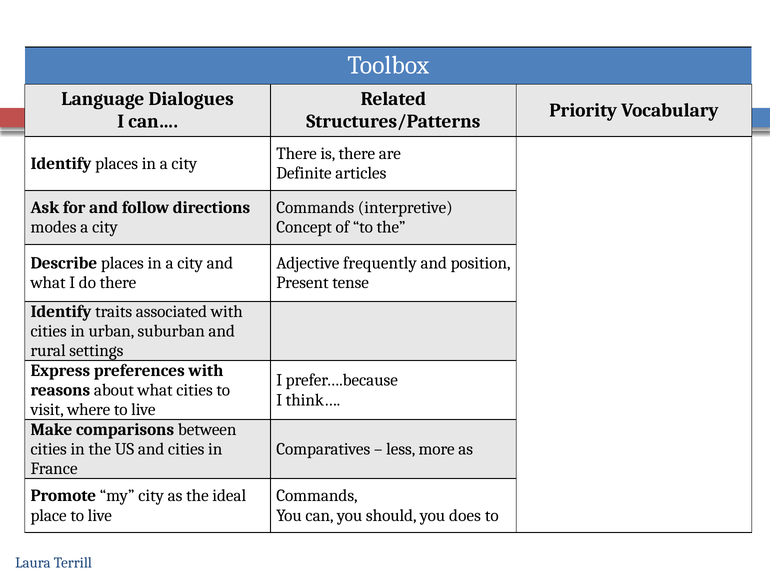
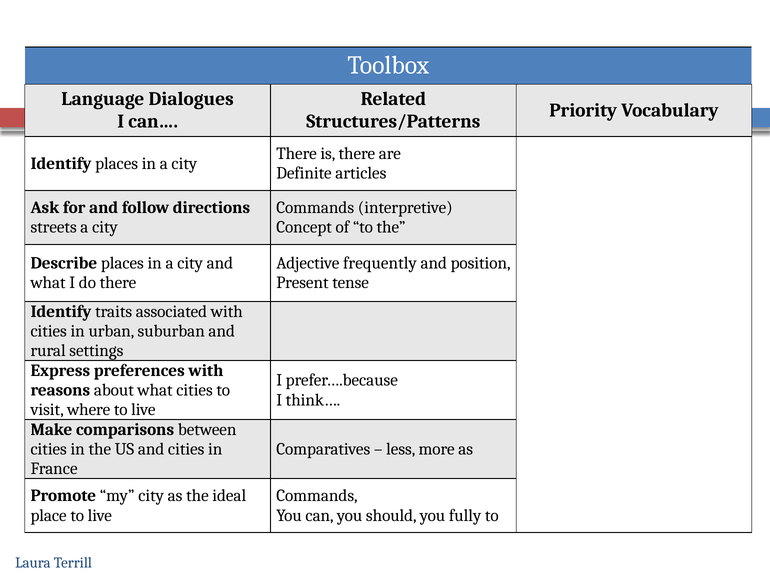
modes: modes -> streets
does: does -> fully
